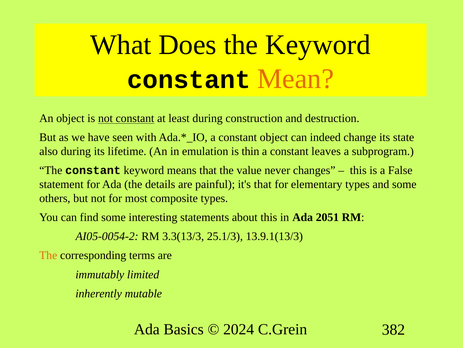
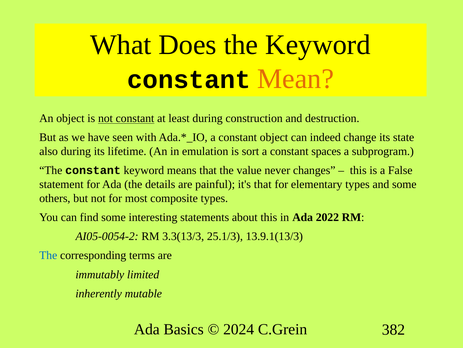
thin: thin -> sort
leaves: leaves -> spaces
2051: 2051 -> 2022
The at (48, 255) colour: orange -> blue
